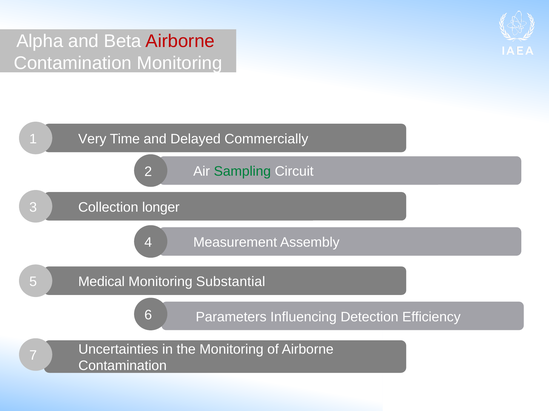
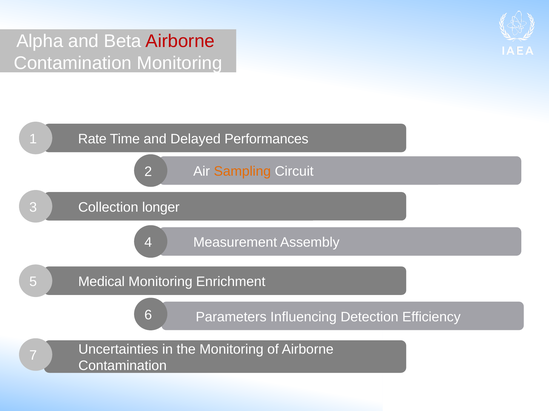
Very: Very -> Rate
Commercially: Commercially -> Performances
Sampling colour: green -> orange
Substantial: Substantial -> Enrichment
